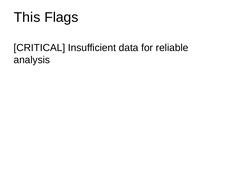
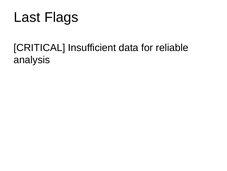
This: This -> Last
